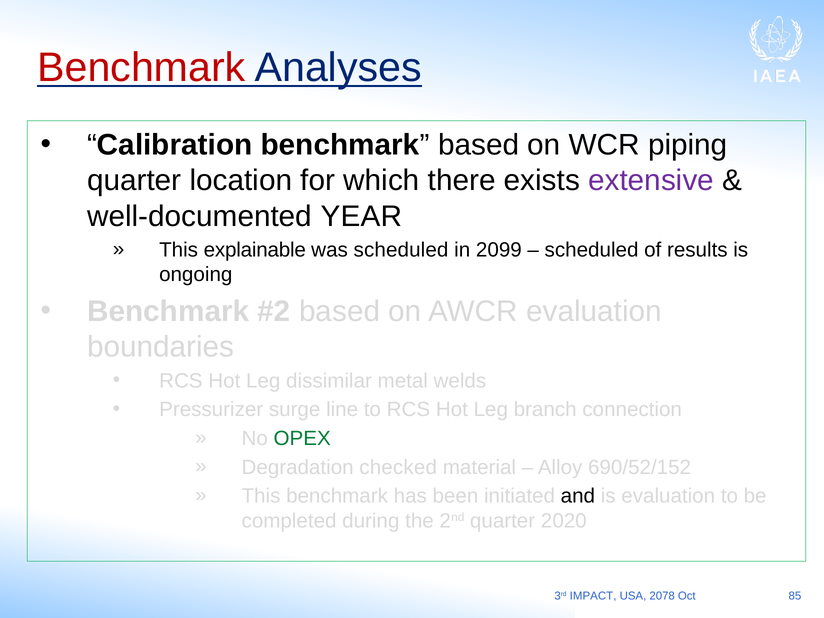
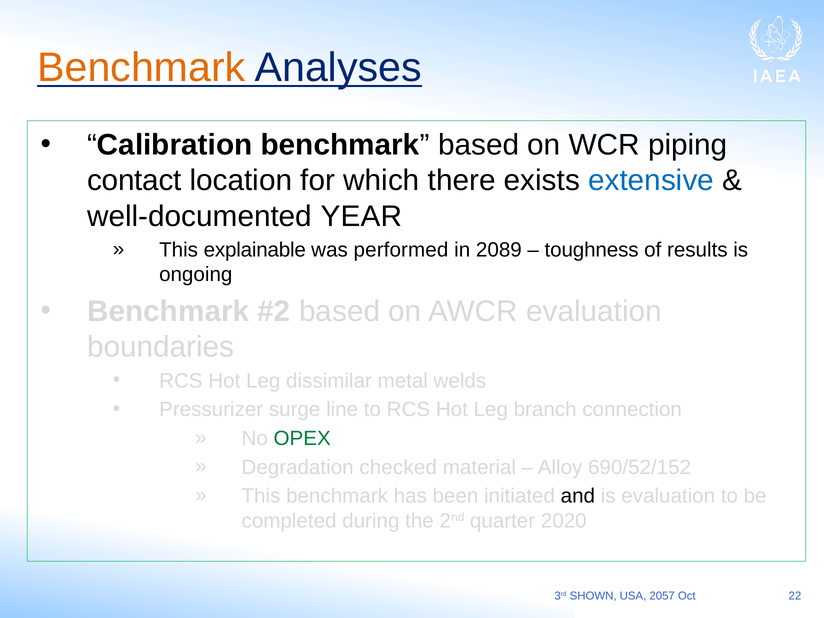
Benchmark at (141, 68) colour: red -> orange
quarter at (134, 181): quarter -> contact
extensive colour: purple -> blue
was scheduled: scheduled -> performed
2099: 2099 -> 2089
scheduled at (592, 250): scheduled -> toughness
IMPACT: IMPACT -> SHOWN
2078: 2078 -> 2057
85: 85 -> 22
